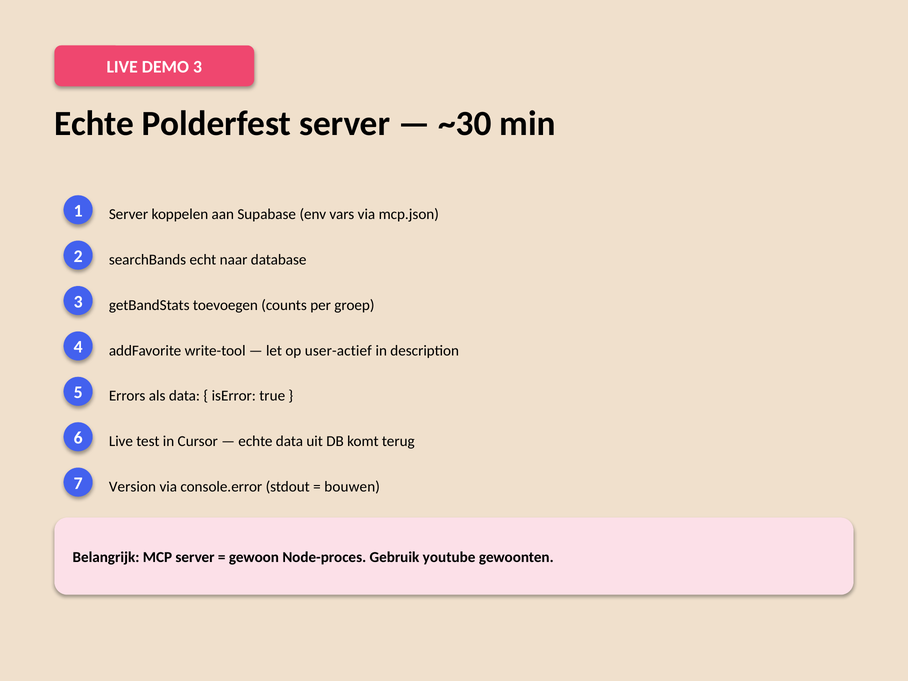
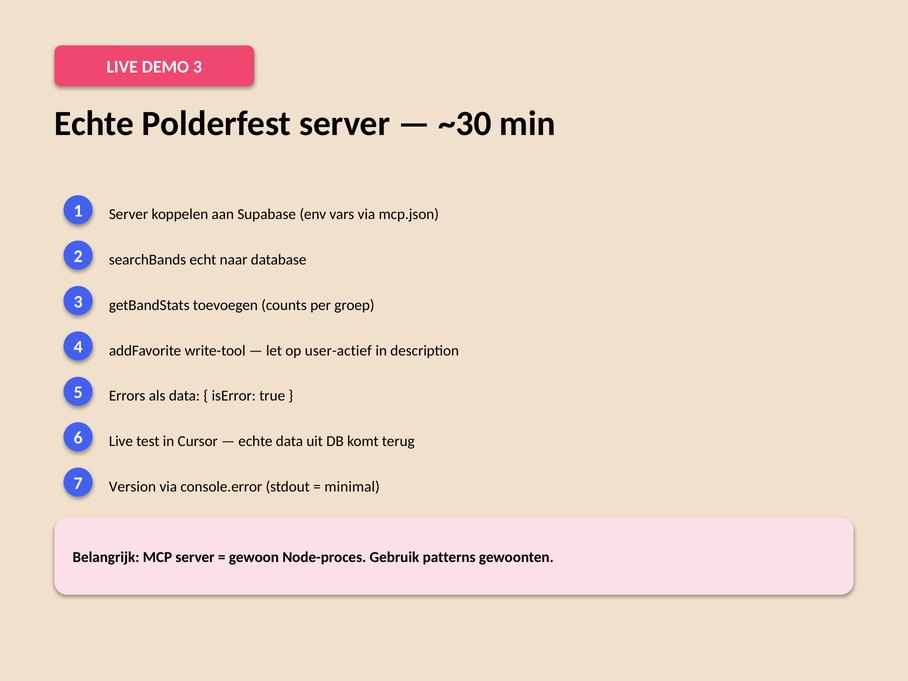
bouwen: bouwen -> minimal
youtube: youtube -> patterns
